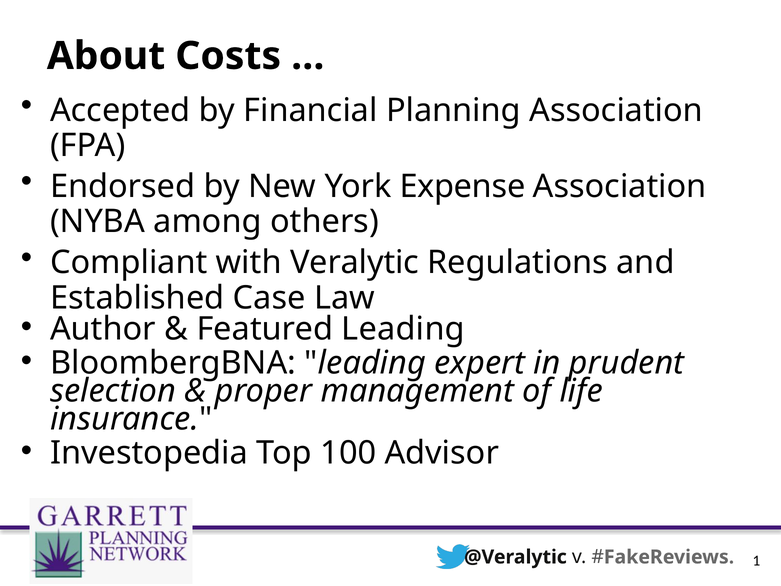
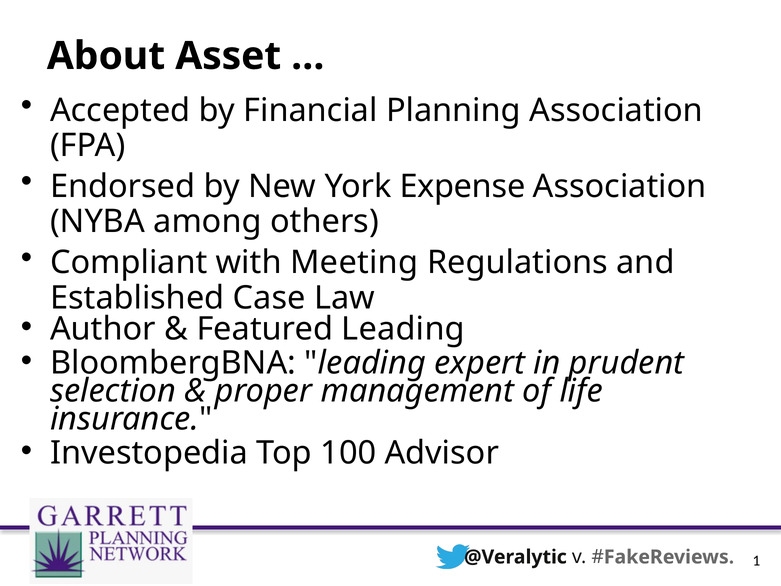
Costs: Costs -> Asset
Veralytic: Veralytic -> Meeting
